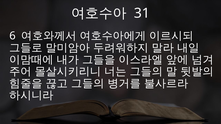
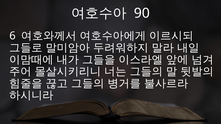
31: 31 -> 90
